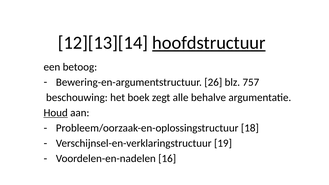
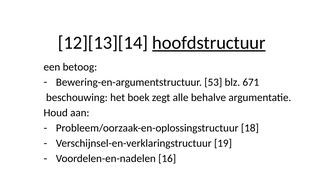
26: 26 -> 53
757: 757 -> 671
Houd underline: present -> none
